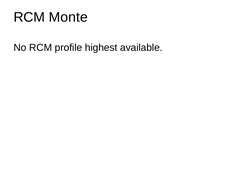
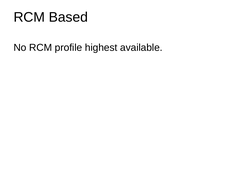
Monte: Monte -> Based
